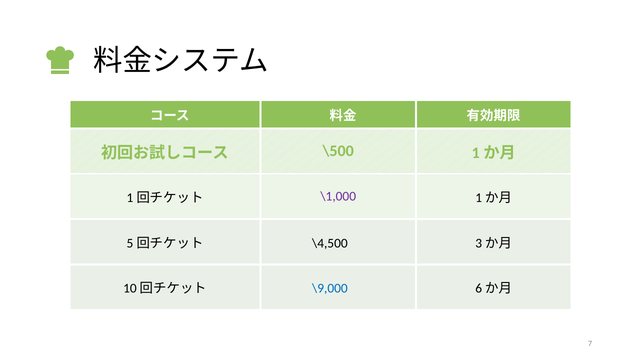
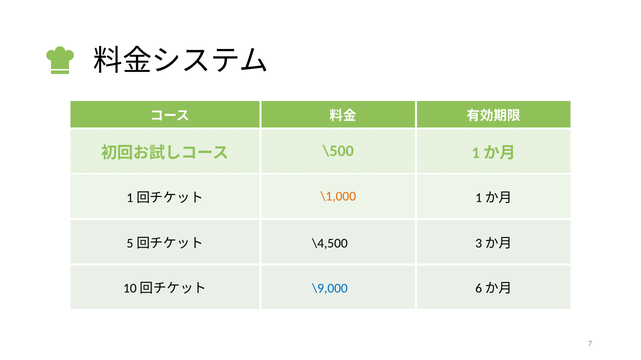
\1,000 colour: purple -> orange
